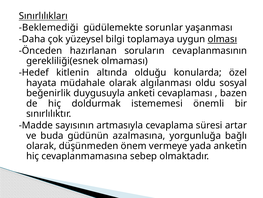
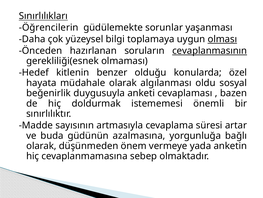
Beklemediği: Beklemediği -> Öğrencilerin
cevaplanmasının underline: none -> present
altında: altında -> benzer
